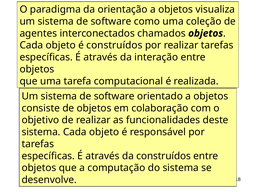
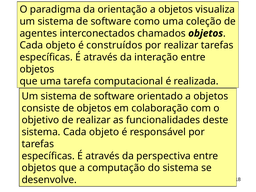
da construídos: construídos -> perspectiva
